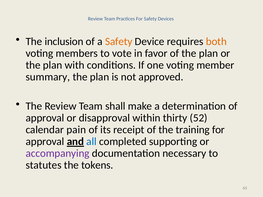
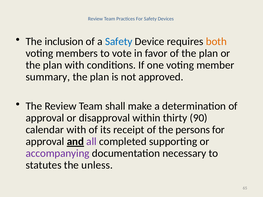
Safety at (119, 42) colour: orange -> blue
52: 52 -> 90
calendar pain: pain -> with
training: training -> persons
all colour: blue -> purple
tokens: tokens -> unless
